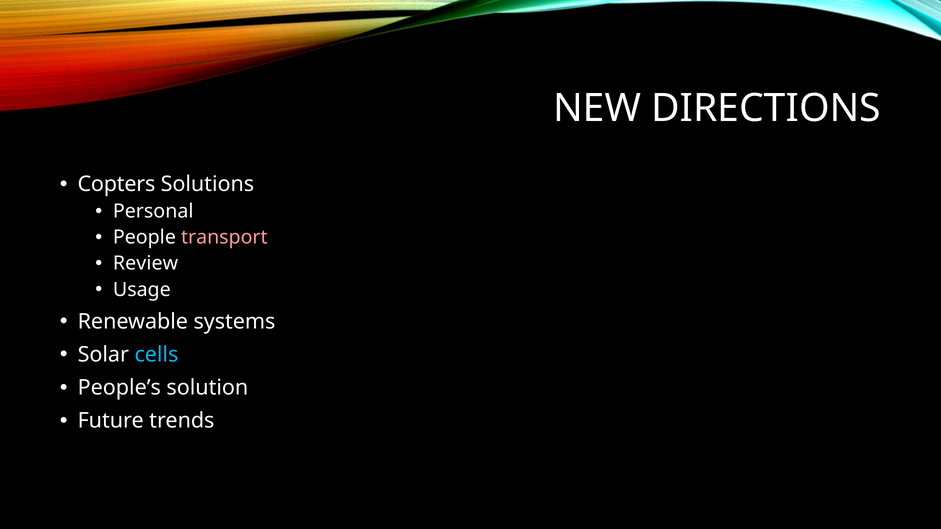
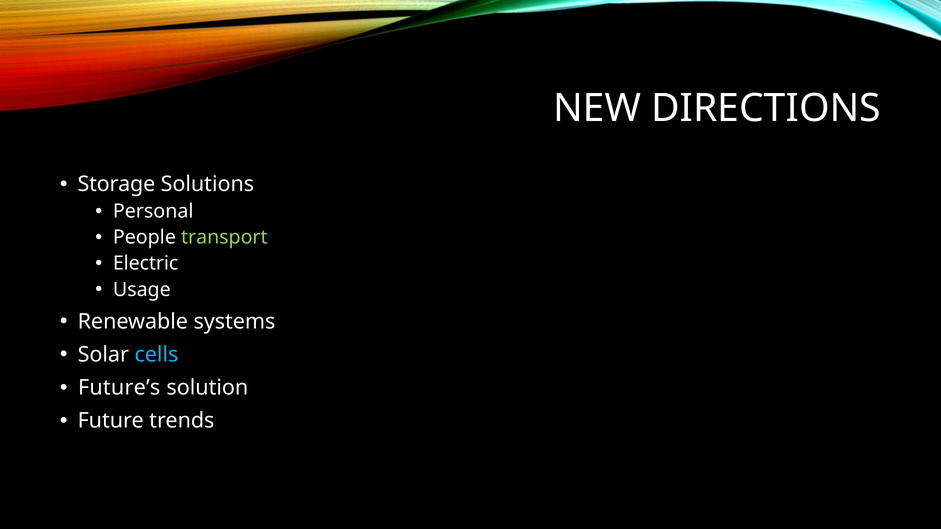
Copters: Copters -> Storage
transport colour: pink -> light green
Review: Review -> Electric
People’s: People’s -> Future’s
